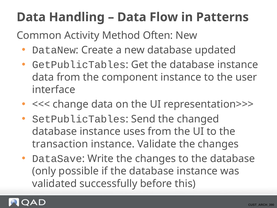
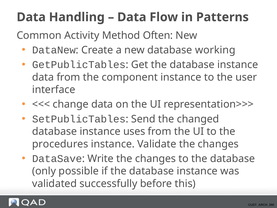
updated: updated -> working
transaction: transaction -> procedures
